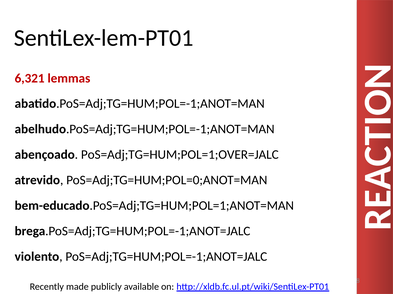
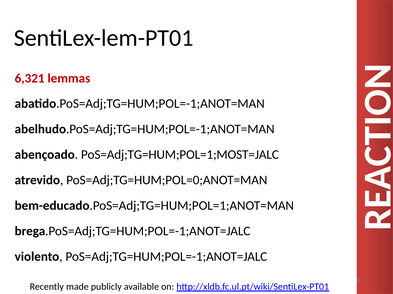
PoS=Adj;TG=HUM;POL=1;OVER=JALC: PoS=Adj;TG=HUM;POL=1;OVER=JALC -> PoS=Adj;TG=HUM;POL=1;MOST=JALC
